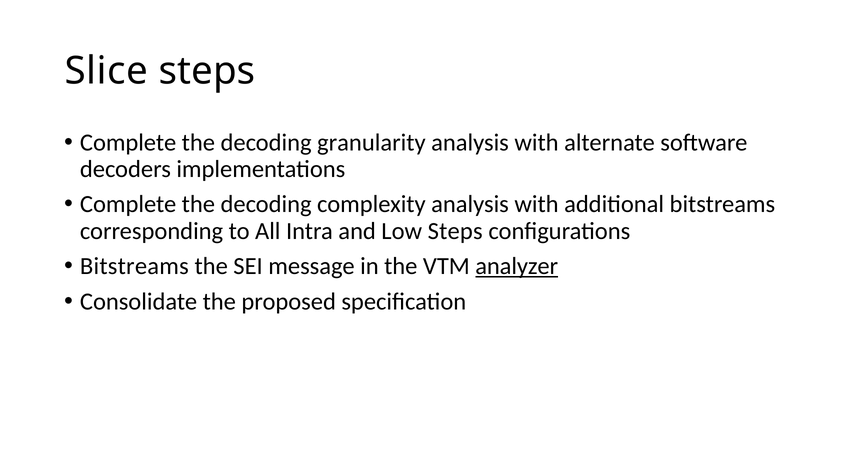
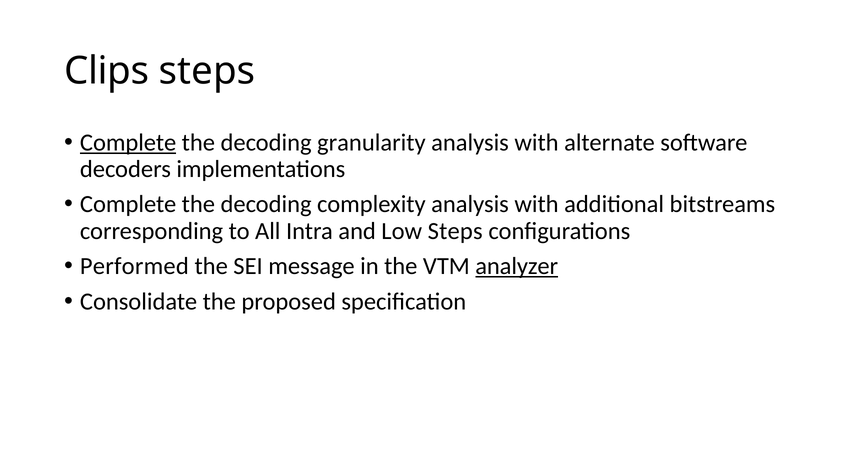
Slice: Slice -> Clips
Complete at (128, 142) underline: none -> present
Bitstreams at (134, 266): Bitstreams -> Performed
